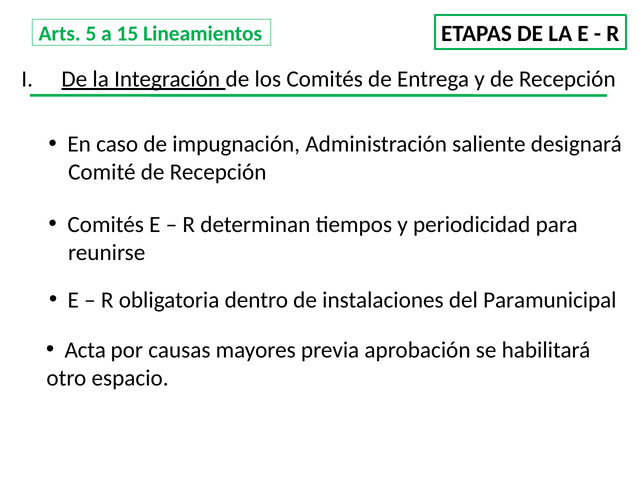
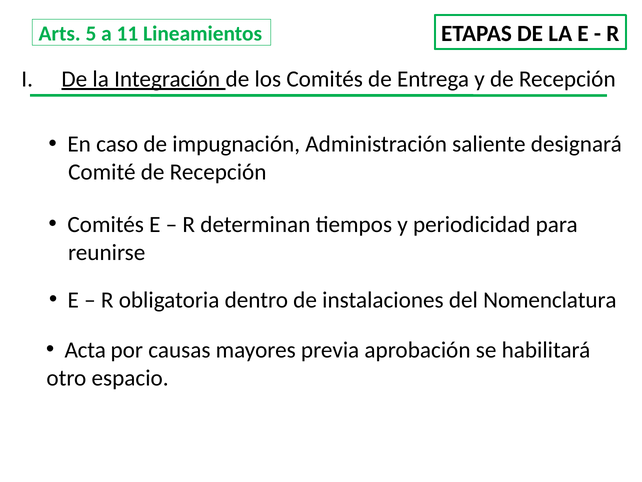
15: 15 -> 11
Paramunicipal: Paramunicipal -> Nomenclatura
